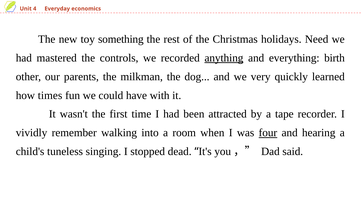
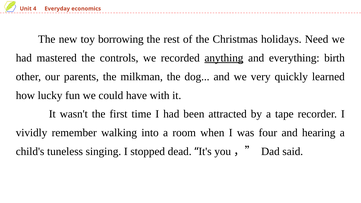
something: something -> borrowing
times: times -> lucky
four underline: present -> none
